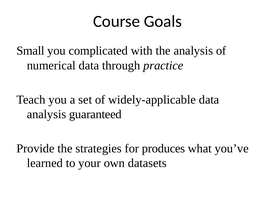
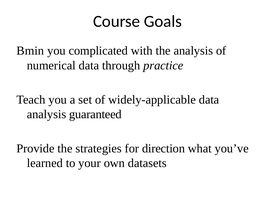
Small: Small -> Bmin
produces: produces -> direction
